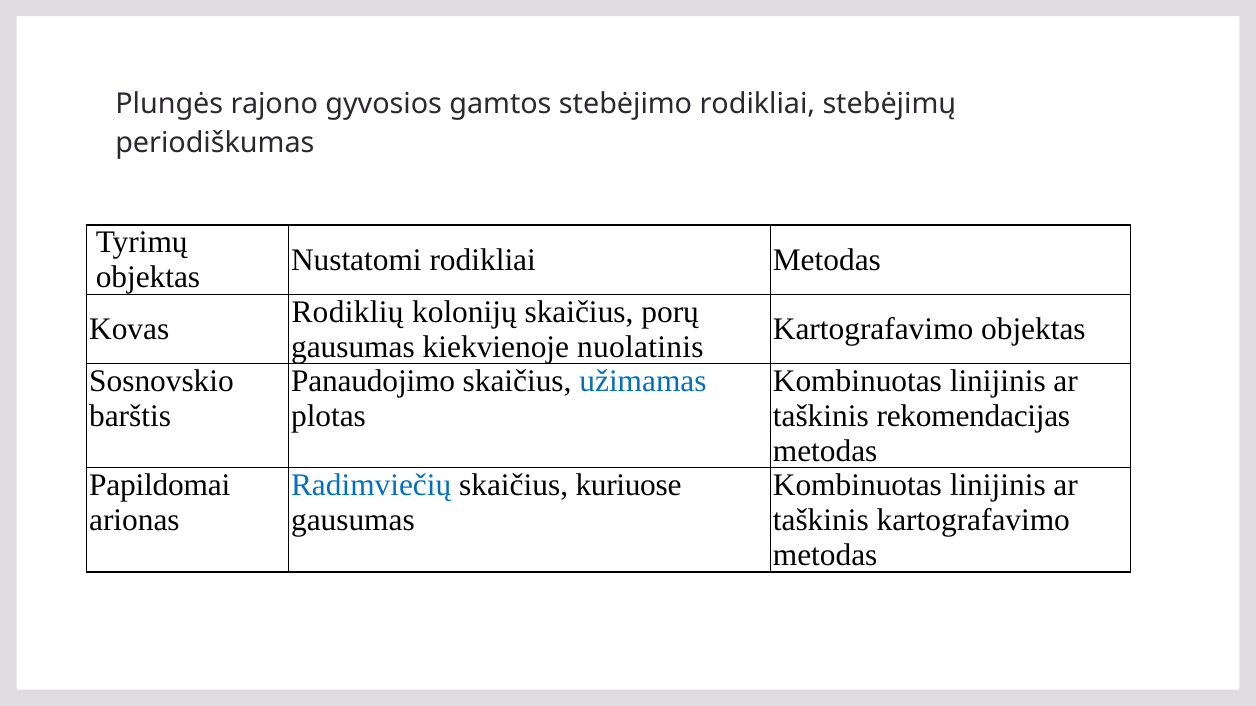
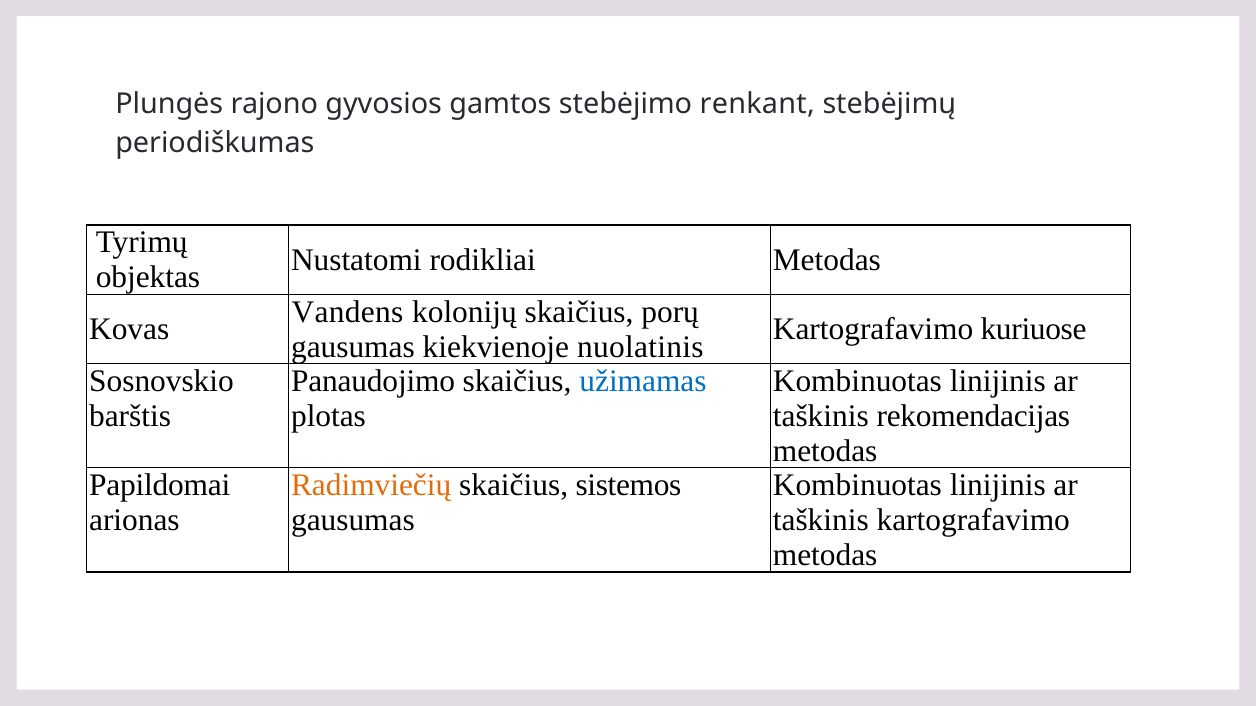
stebėjimo rodikliai: rodikliai -> renkant
Rodiklių: Rodiklių -> Vandens
Kartografavimo objektas: objektas -> kuriuose
Radimviečių colour: blue -> orange
kuriuose: kuriuose -> sistemos
